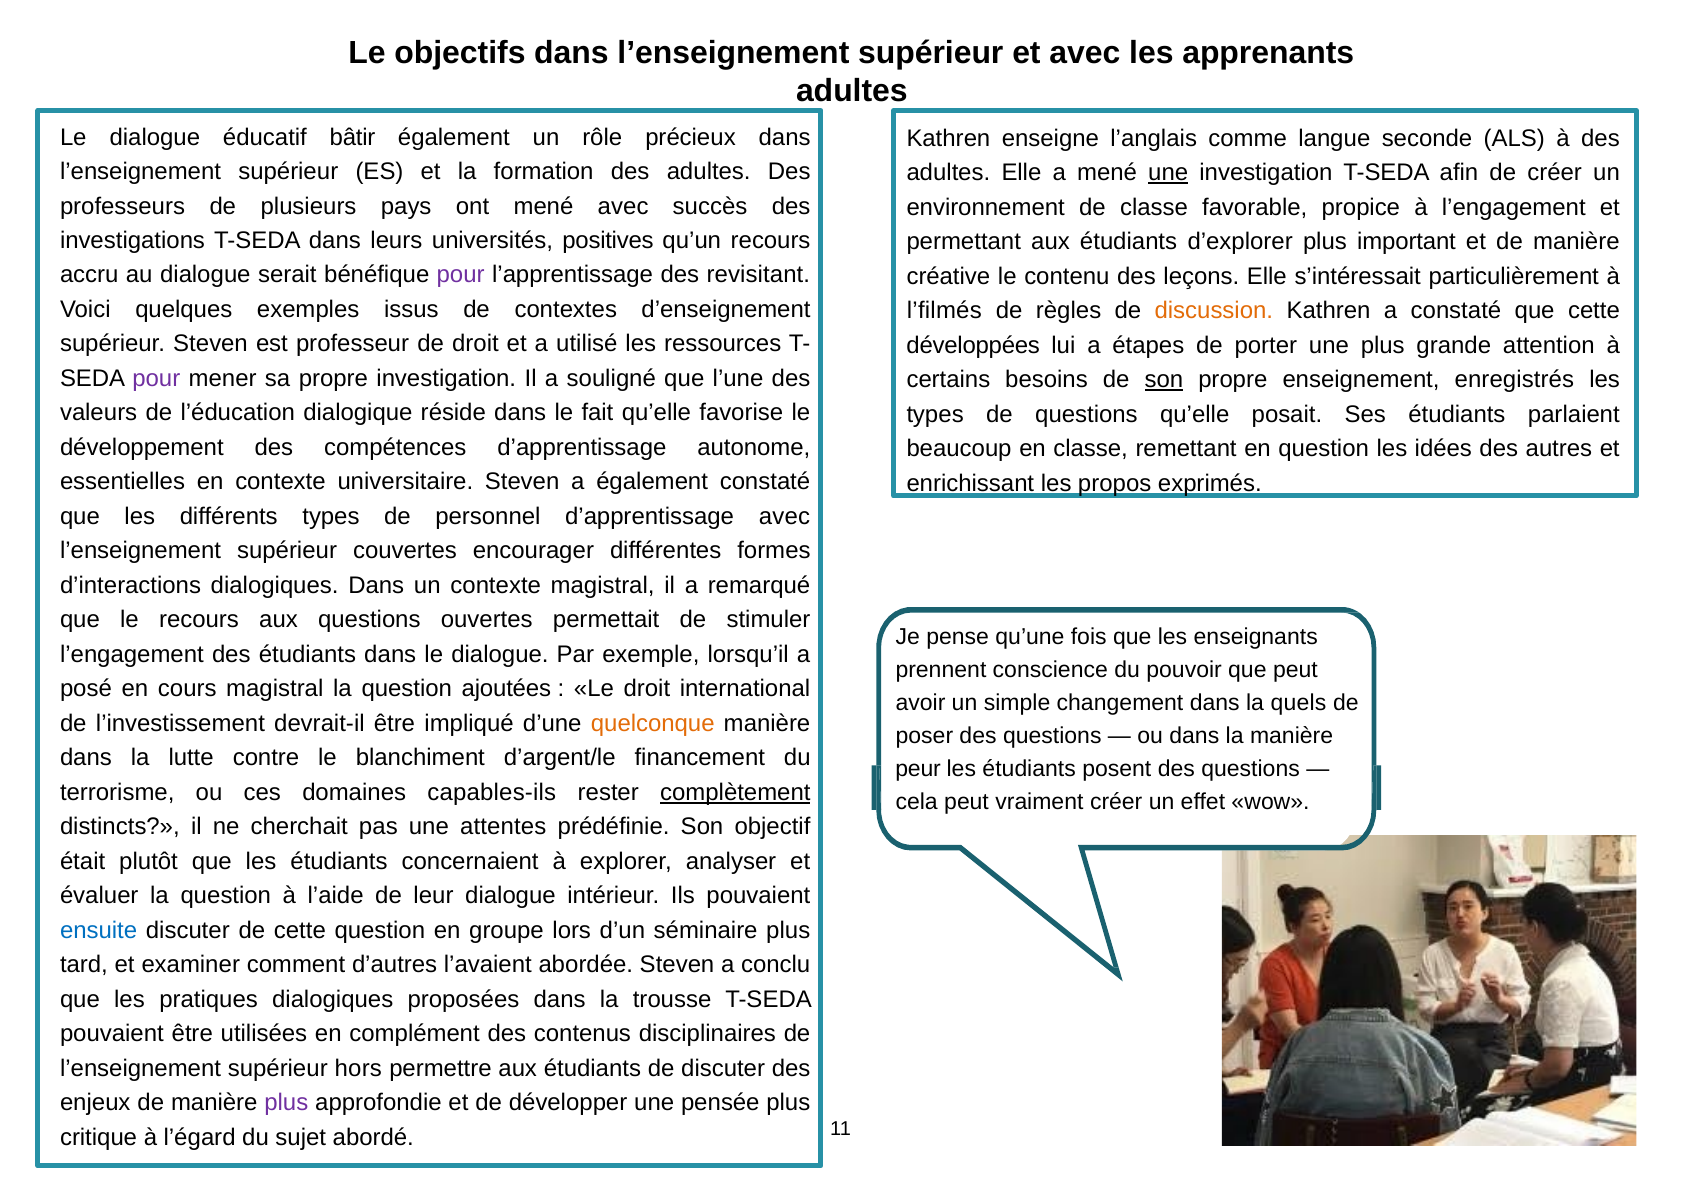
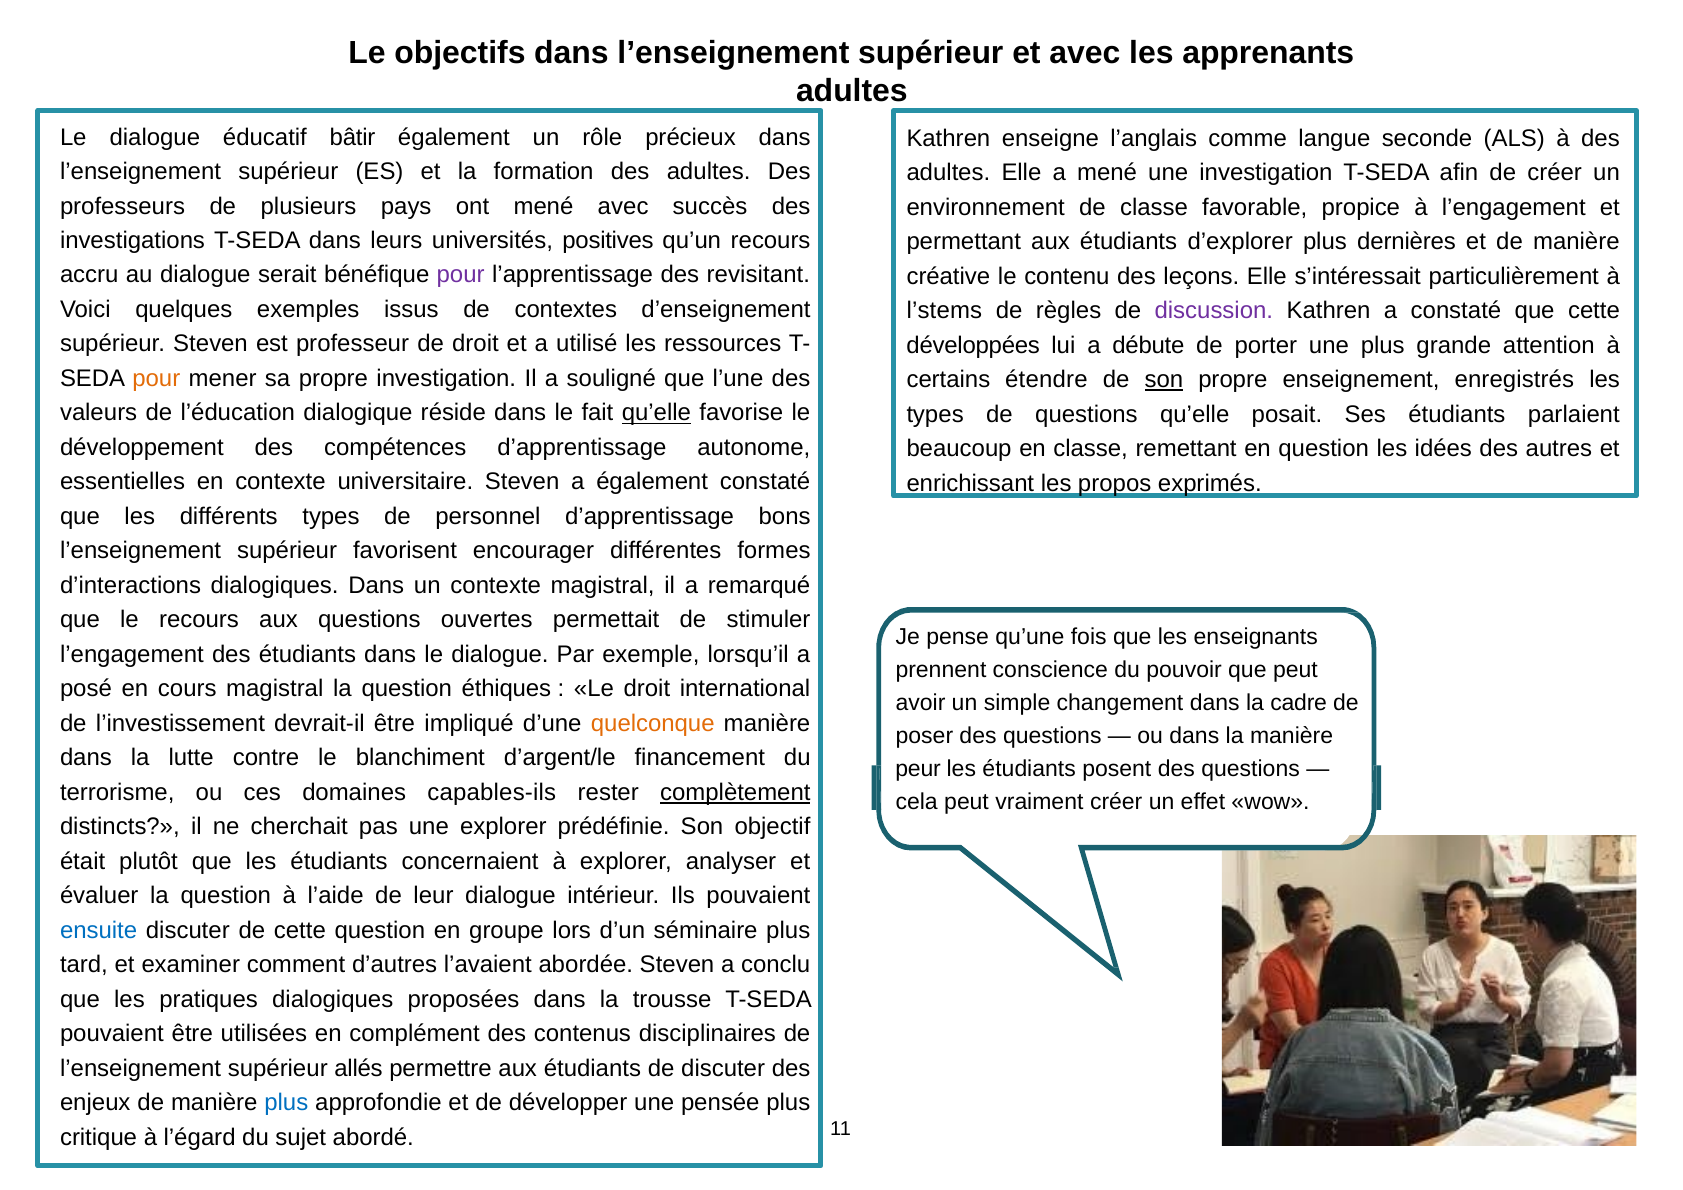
une at (1168, 173) underline: present -> none
important: important -> dernières
l’filmés: l’filmés -> l’stems
discussion colour: orange -> purple
étapes: étapes -> débute
pour at (156, 379) colour: purple -> orange
besoins: besoins -> étendre
qu’elle at (656, 413) underline: none -> present
d’apprentissage avec: avec -> bons
couvertes: couvertes -> favorisent
ajoutées: ajoutées -> éthiques
quels: quels -> cadre
une attentes: attentes -> explorer
hors: hors -> allés
plus at (286, 1103) colour: purple -> blue
